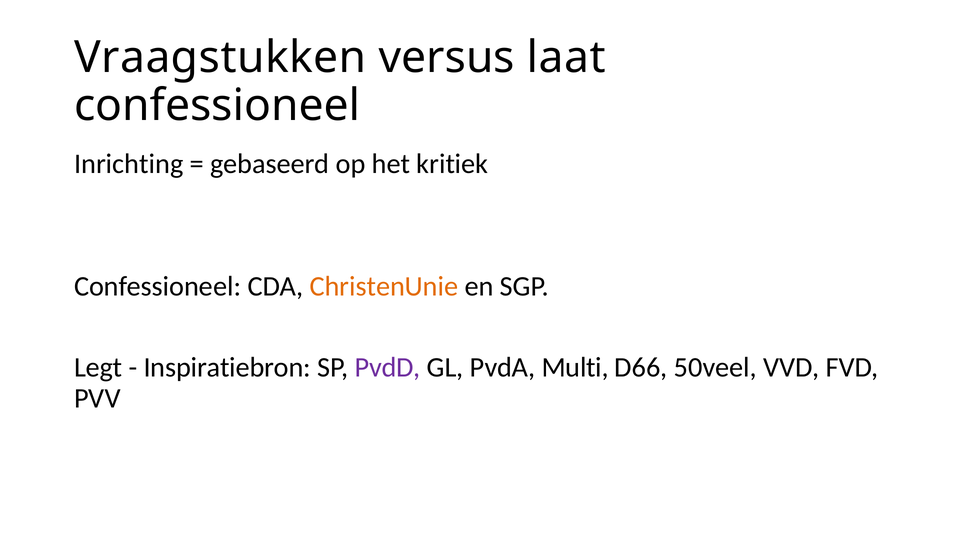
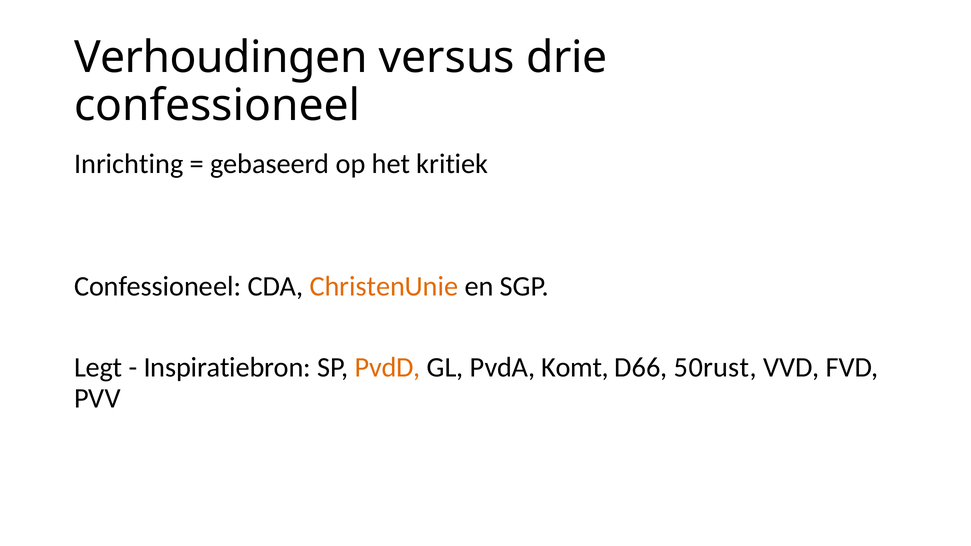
Vraagstukken: Vraagstukken -> Verhoudingen
laat: laat -> drie
PvdD colour: purple -> orange
Multi: Multi -> Komt
50veel: 50veel -> 50rust
